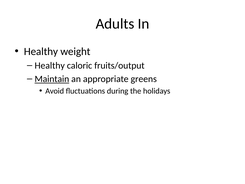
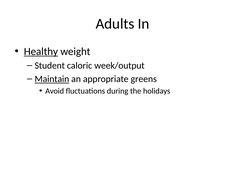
Healthy at (41, 51) underline: none -> present
Healthy at (50, 65): Healthy -> Student
fruits/output: fruits/output -> week/output
